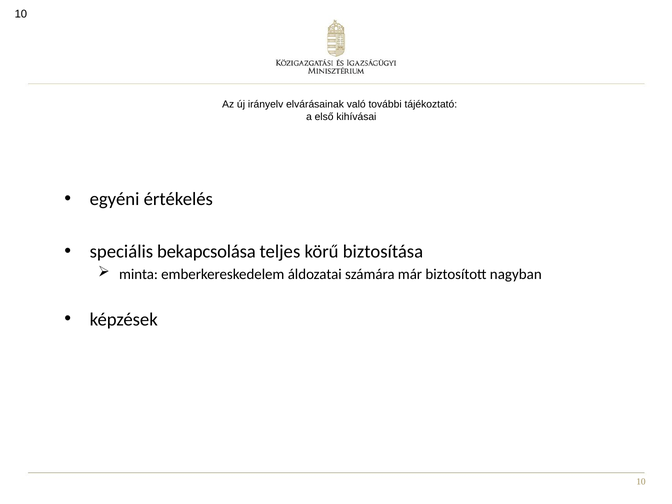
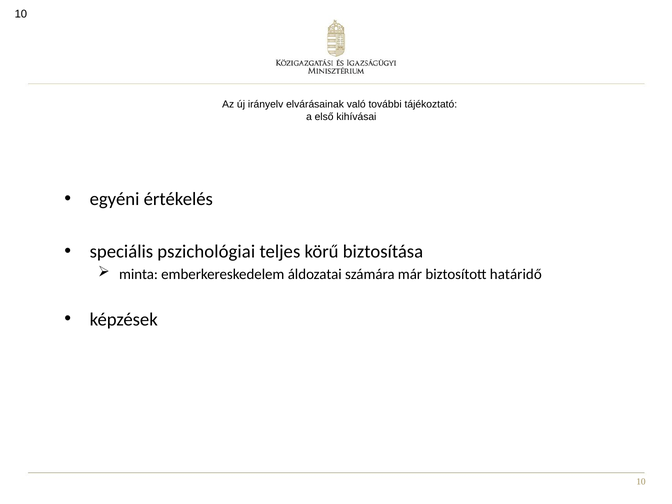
bekapcsolása: bekapcsolása -> pszichológiai
nagyban: nagyban -> határidő
